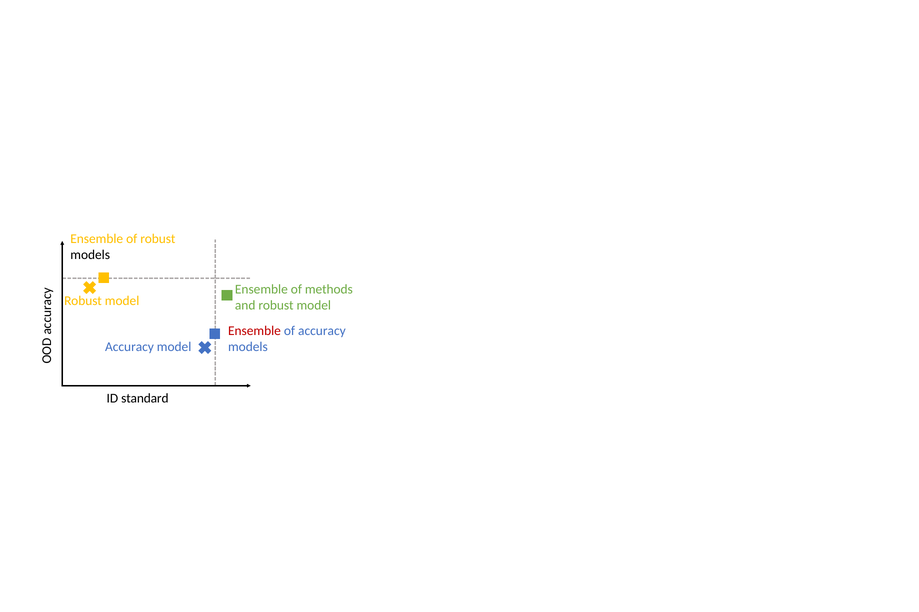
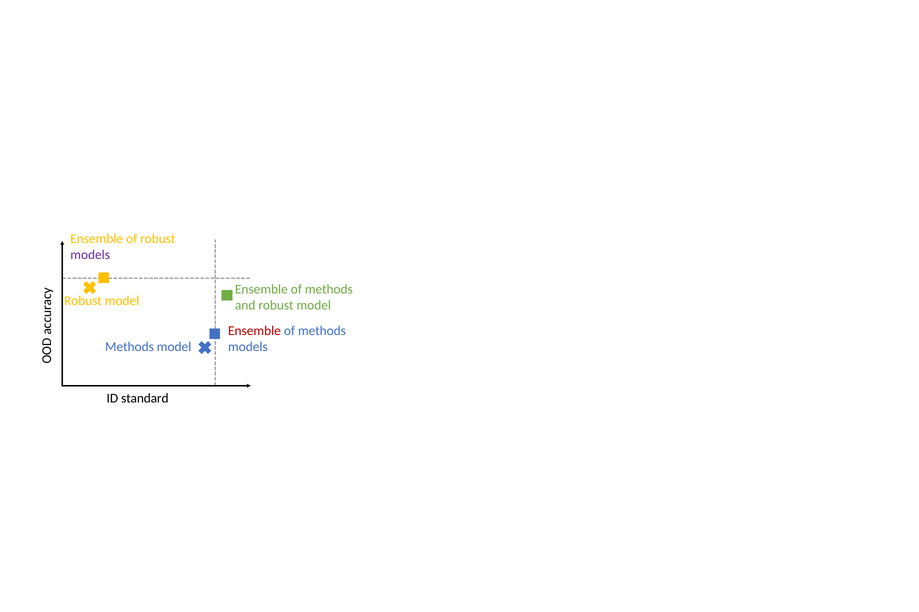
models at (90, 255) colour: black -> purple
accuracy at (322, 331): accuracy -> methods
Accuracy at (129, 347): Accuracy -> Methods
